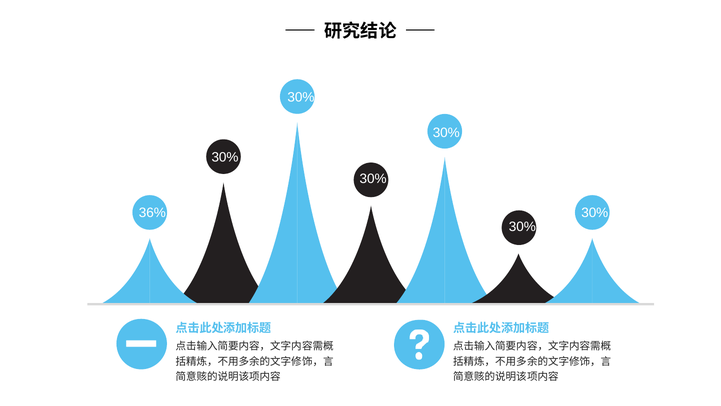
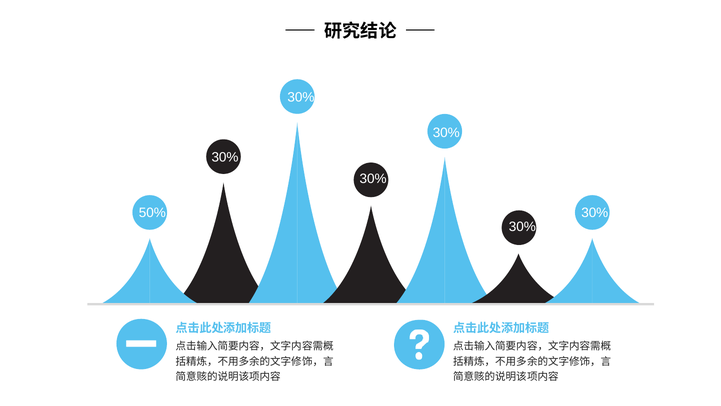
36%: 36% -> 50%
